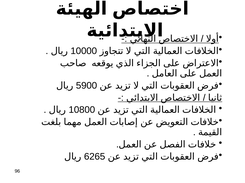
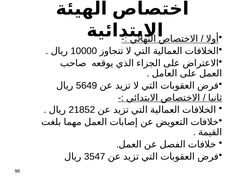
5900: 5900 -> 5649
10800: 10800 -> 21852
6265: 6265 -> 3547
